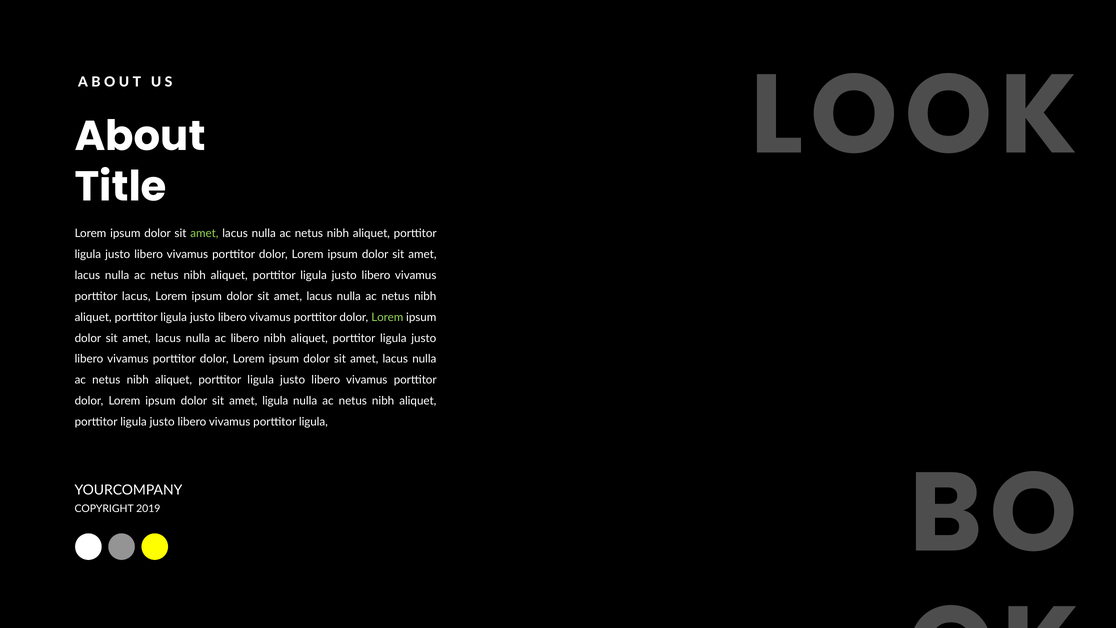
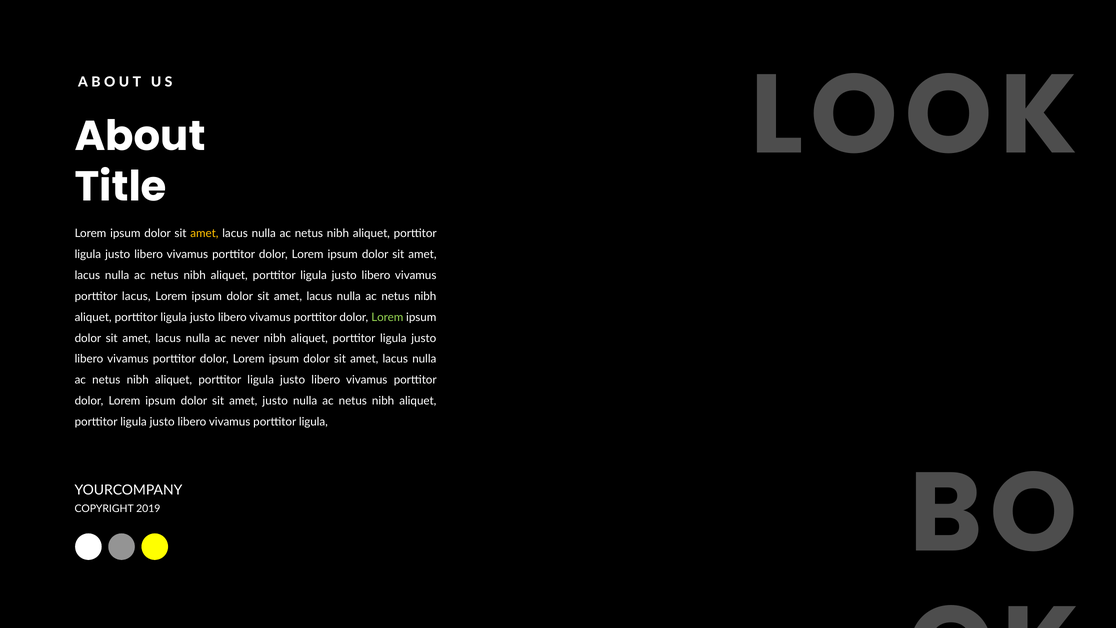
amet at (204, 233) colour: light green -> yellow
ac libero: libero -> never
amet ligula: ligula -> justo
